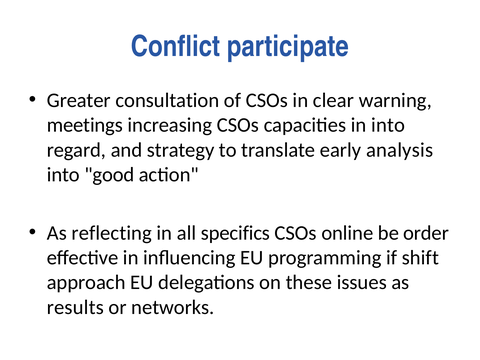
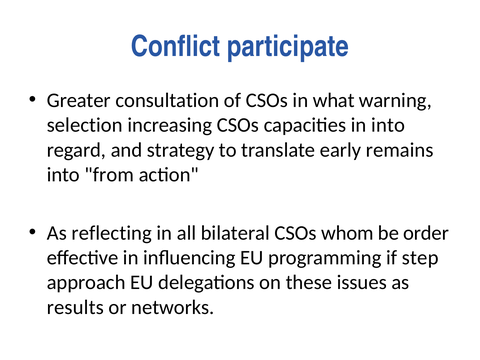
clear: clear -> what
meetings: meetings -> selection
analysis: analysis -> remains
good: good -> from
specifics: specifics -> bilateral
online: online -> whom
shift: shift -> step
